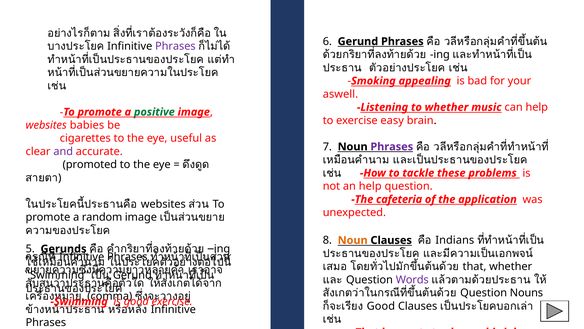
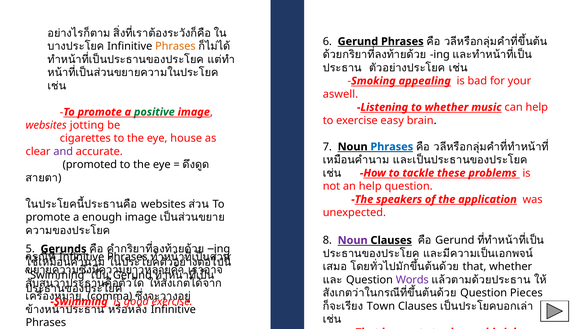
Phrases at (175, 46) colour: purple -> orange
babies: babies -> jotting
useful: useful -> house
Phrases at (392, 147) colour: purple -> blue
The cafeteria: cafeteria -> speakers
a random: random -> enough
Noun at (353, 240) colour: orange -> purple
Indians at (455, 240): Indians -> Gerund
Nouns: Nouns -> Pieces
Good at (381, 306): Good -> Town
